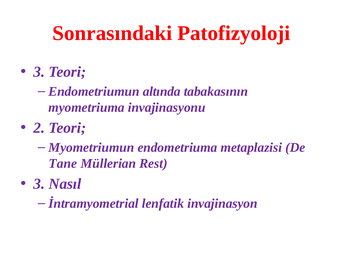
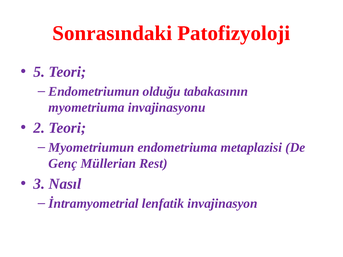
3 at (39, 72): 3 -> 5
altında: altında -> olduğu
Tane: Tane -> Genç
